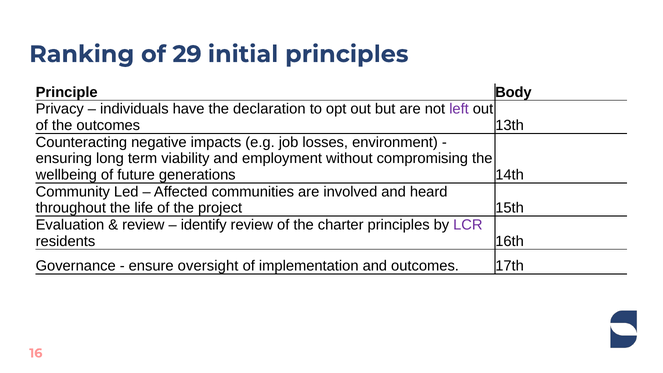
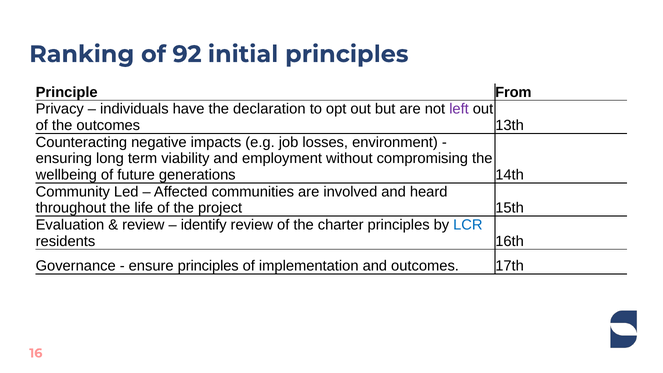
29: 29 -> 92
Body: Body -> From
LCR colour: purple -> blue
ensure oversight: oversight -> principles
